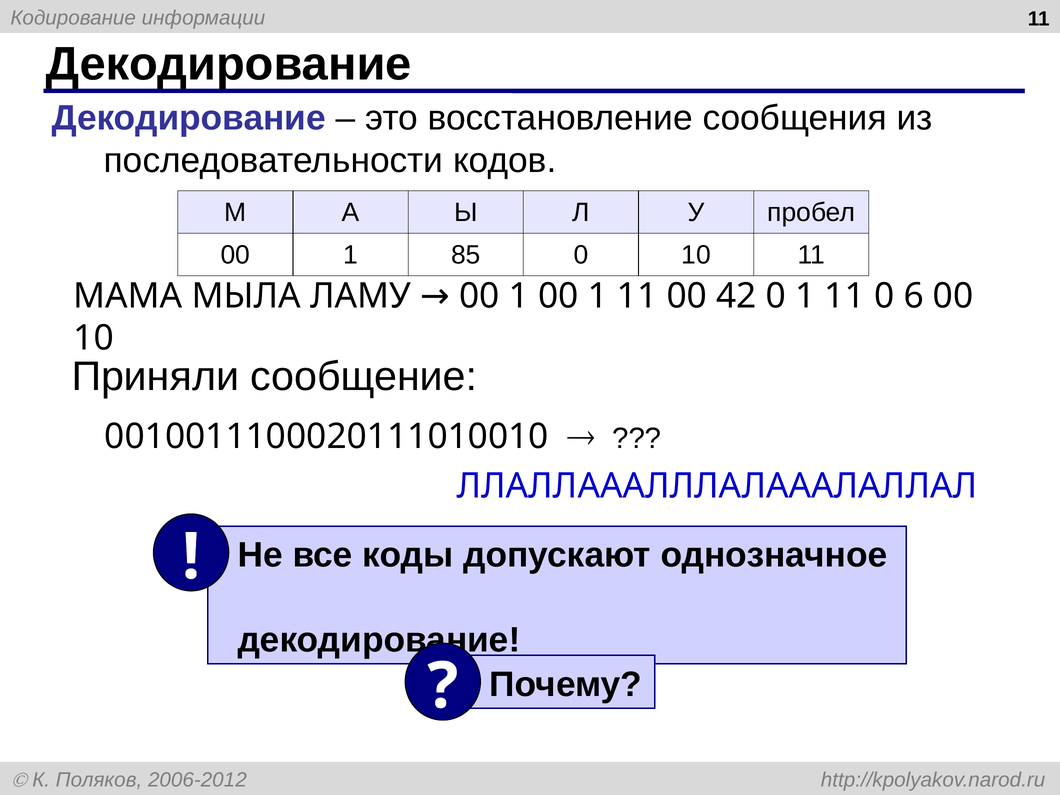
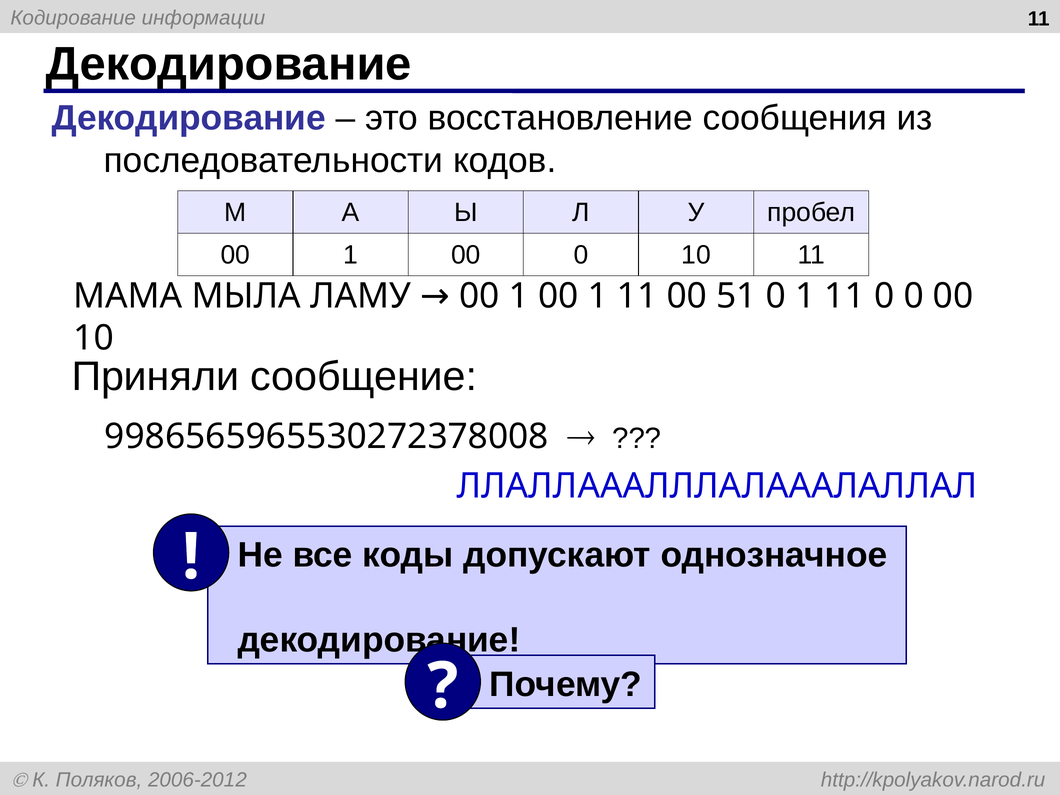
85 at (466, 255): 85 -> 00
42: 42 -> 51
0 6: 6 -> 0
0010011100020111010010: 0010011100020111010010 -> 9986565965530272378008
